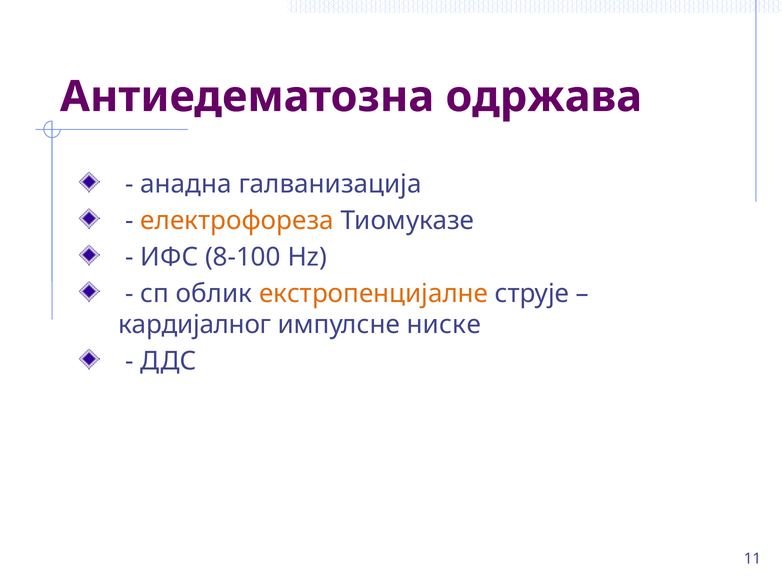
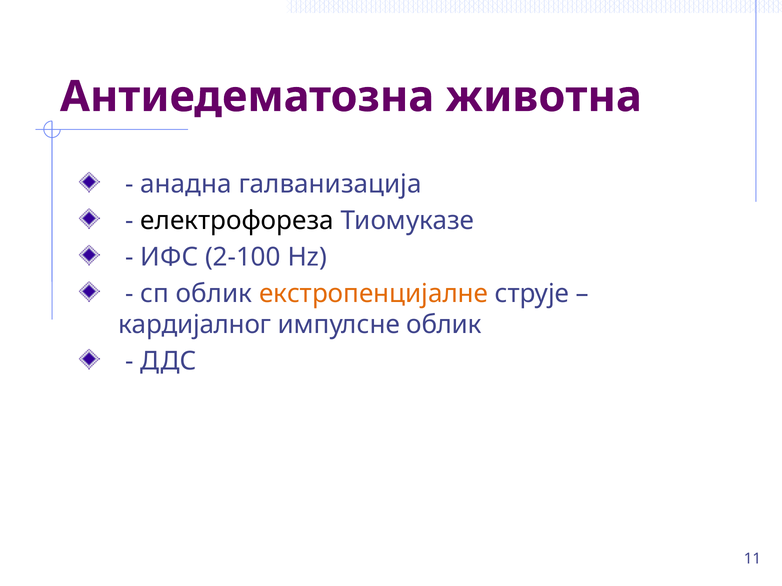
одржава: одржава -> животна
електрофореза colour: orange -> black
8-100: 8-100 -> 2-100
импулсне ниске: ниске -> облик
